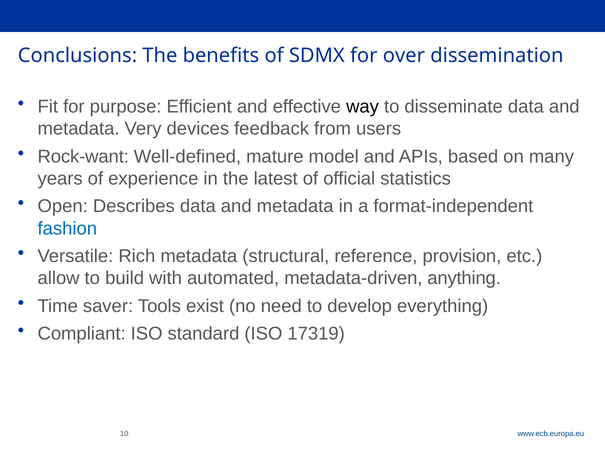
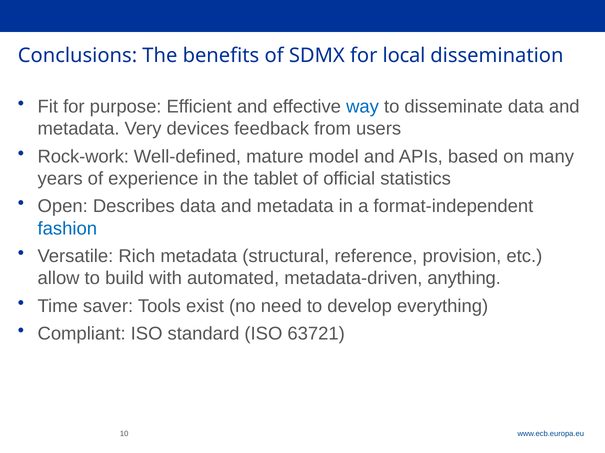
over: over -> local
way colour: black -> blue
Rock-want: Rock-want -> Rock-work
latest: latest -> tablet
17319: 17319 -> 63721
